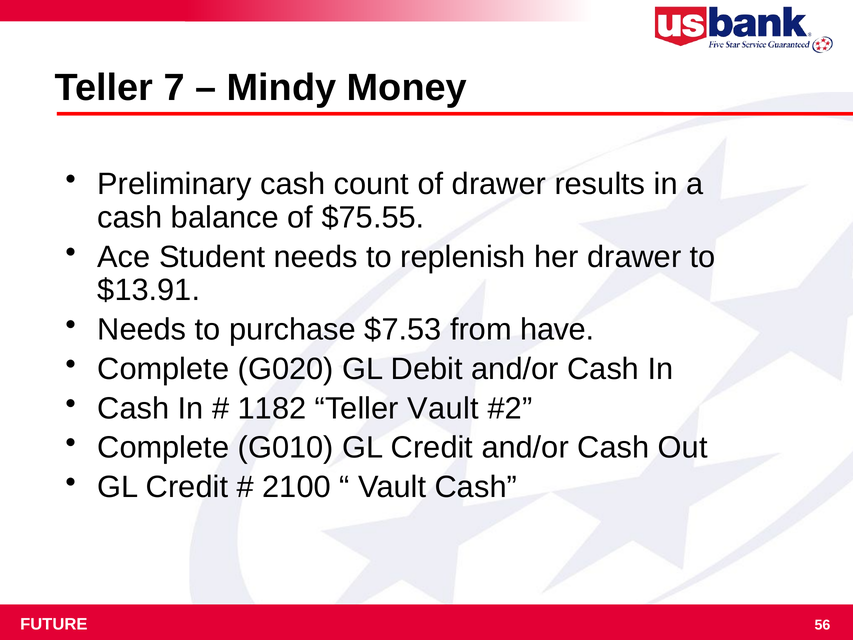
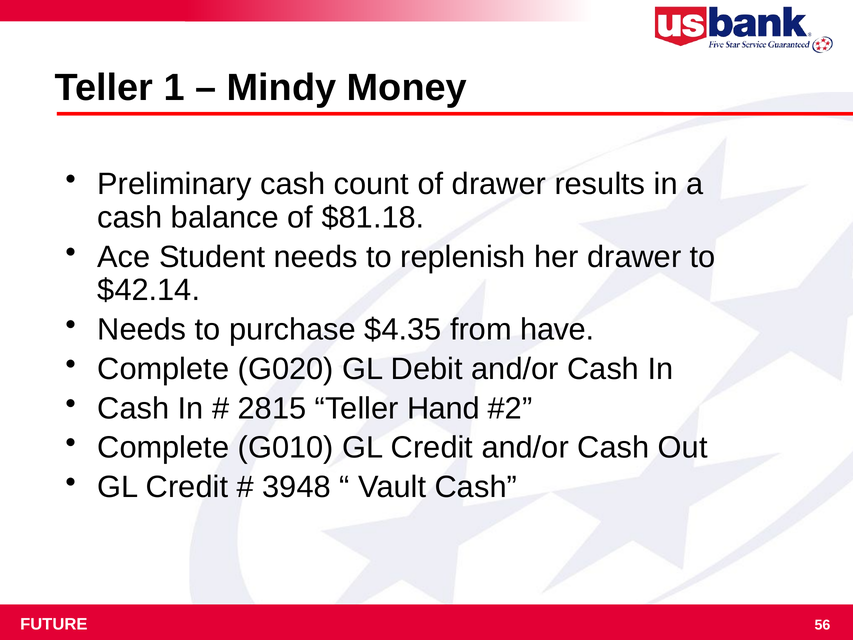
7: 7 -> 1
$75.55: $75.55 -> $81.18
$13.91: $13.91 -> $42.14
$7.53: $7.53 -> $4.35
1182: 1182 -> 2815
Teller Vault: Vault -> Hand
2100: 2100 -> 3948
